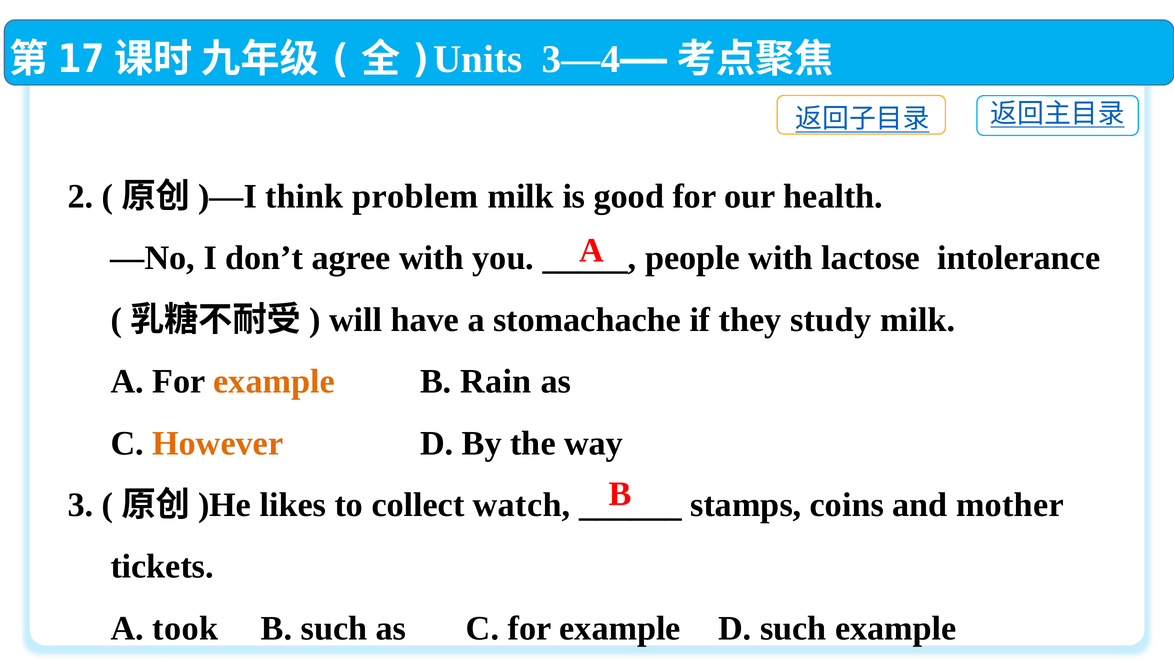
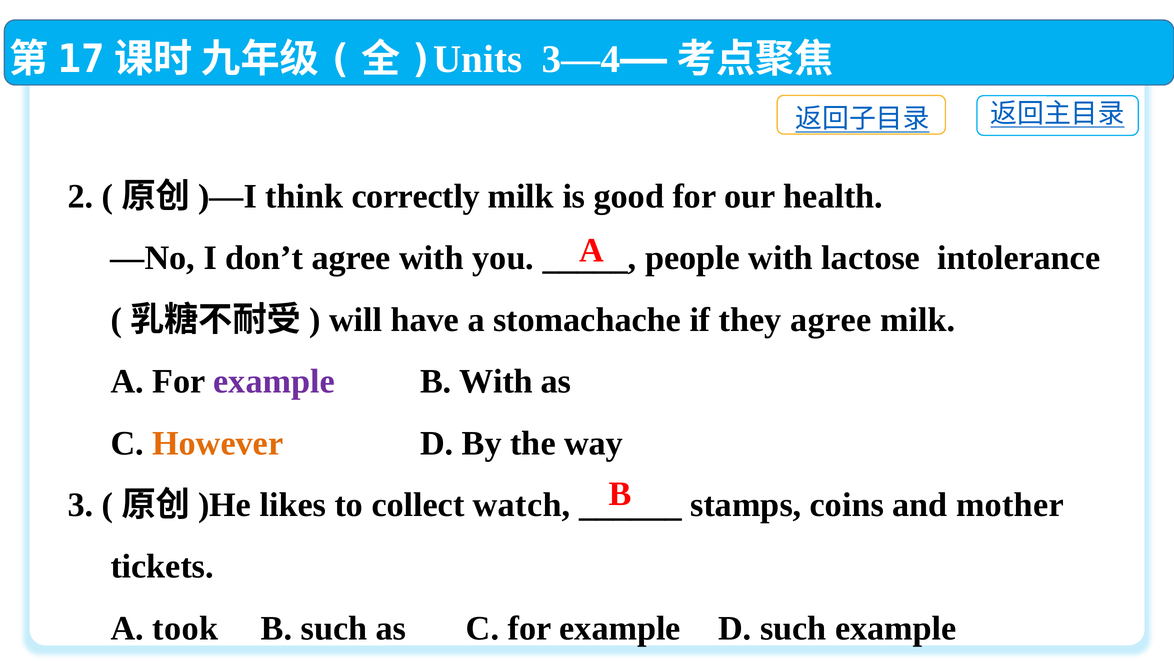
problem: problem -> correctly
they study: study -> agree
example at (274, 381) colour: orange -> purple
B Rain: Rain -> With
